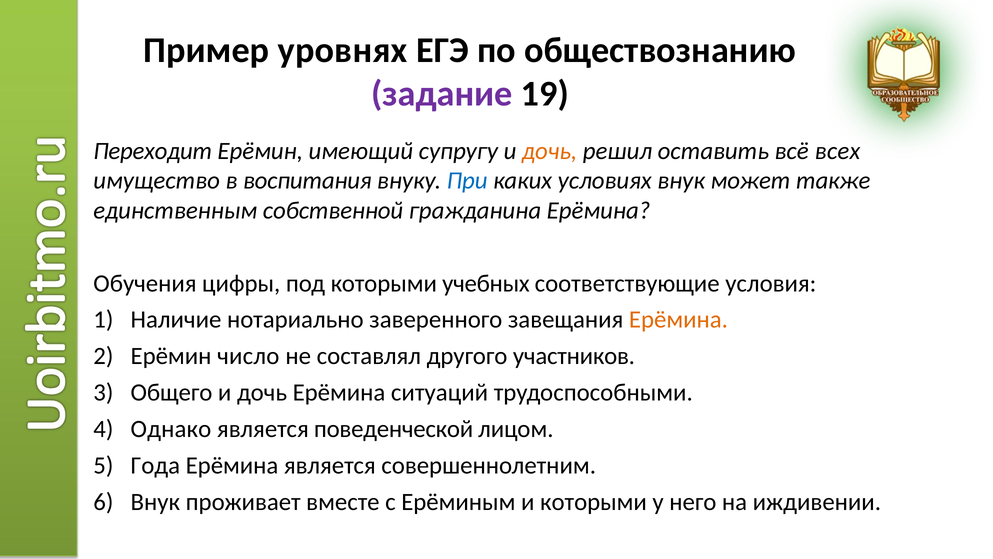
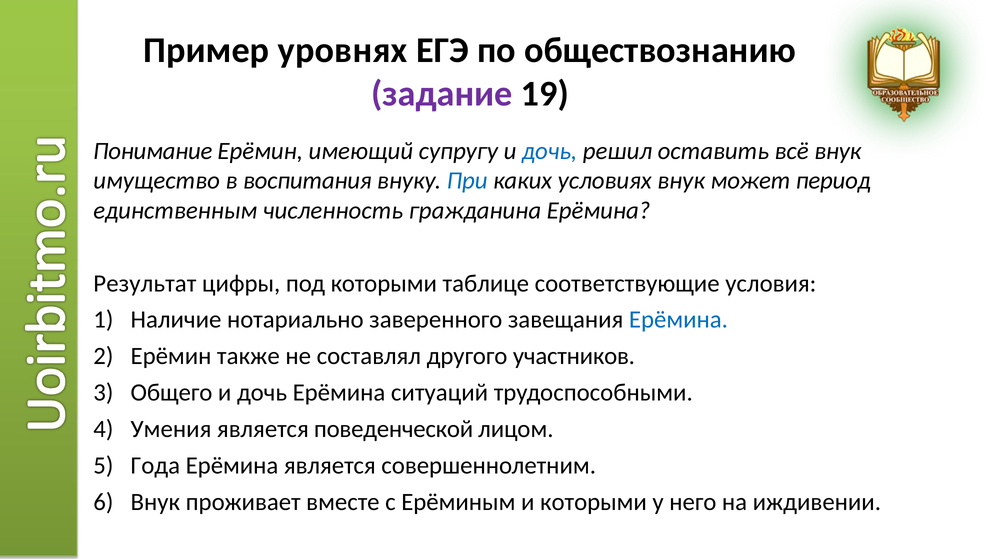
Переходит: Переходит -> Понимание
дочь at (550, 151) colour: orange -> blue
всё всех: всех -> внук
также: также -> период
собственной: собственной -> численность
Обучения: Обучения -> Результат
учебных: учебных -> таблице
Ерёмина at (678, 320) colour: orange -> blue
число: число -> также
Однако: Однако -> Умения
